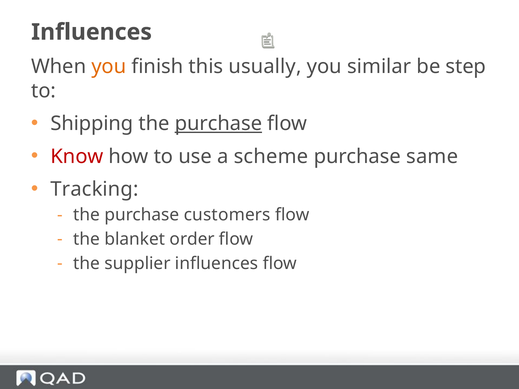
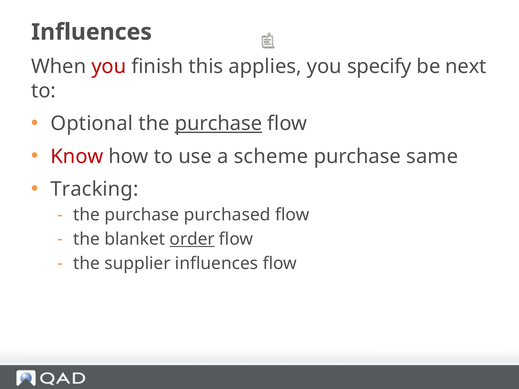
you at (109, 67) colour: orange -> red
usually: usually -> applies
similar: similar -> specify
step: step -> next
Shipping: Shipping -> Optional
customers: customers -> purchased
order underline: none -> present
